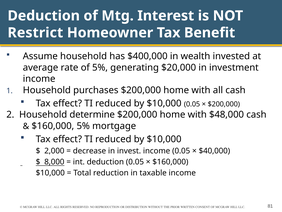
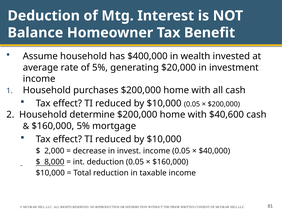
Restrict: Restrict -> Balance
$48,000: $48,000 -> $40,600
